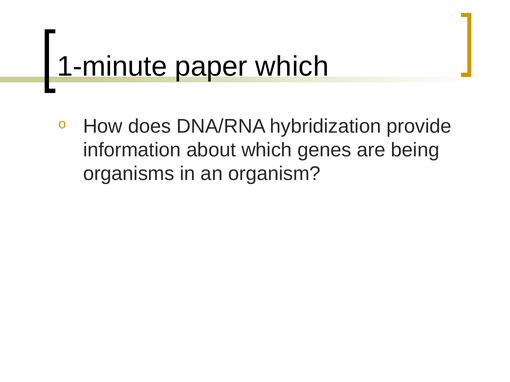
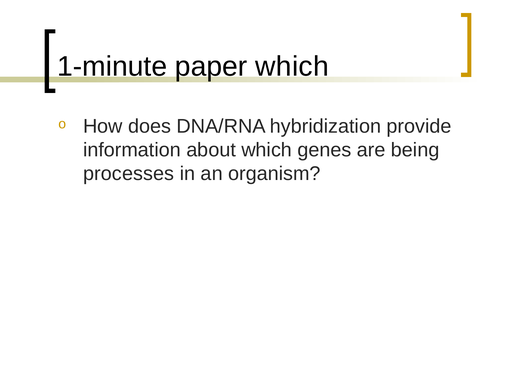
organisms: organisms -> processes
